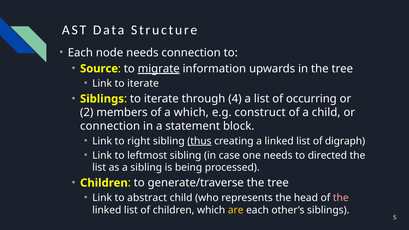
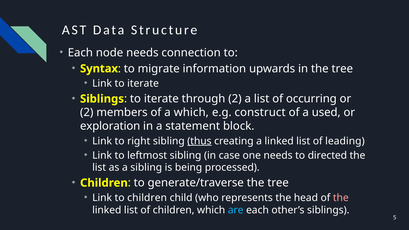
Source: Source -> Syntax
migrate underline: present -> none
through 4: 4 -> 2
a child: child -> used
connection at (110, 126): connection -> exploration
digraph: digraph -> leading
to abstract: abstract -> children
are colour: yellow -> light blue
